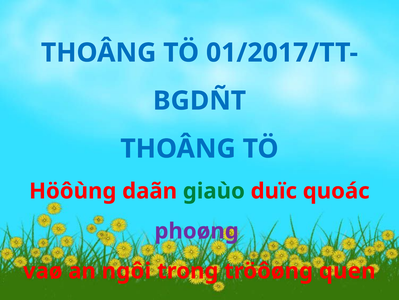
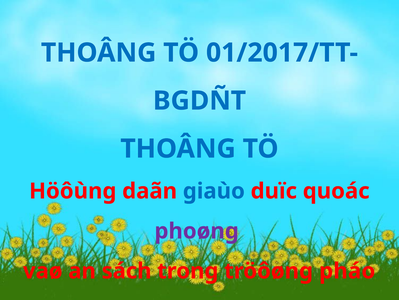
giaùo colour: green -> blue
ngôi: ngôi -> sách
quen: quen -> pháo
